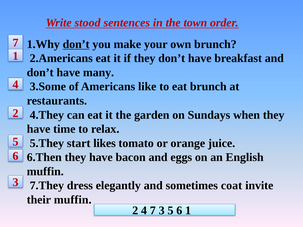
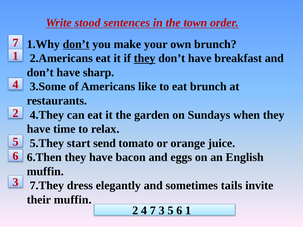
they at (145, 58) underline: none -> present
many: many -> sharp
likes: likes -> send
coat: coat -> tails
